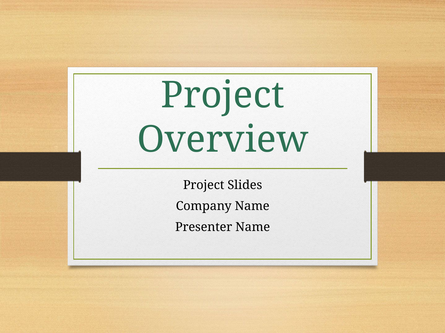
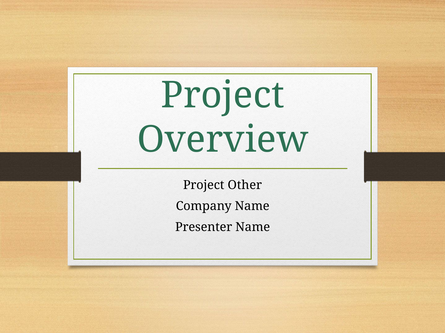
Slides: Slides -> Other
